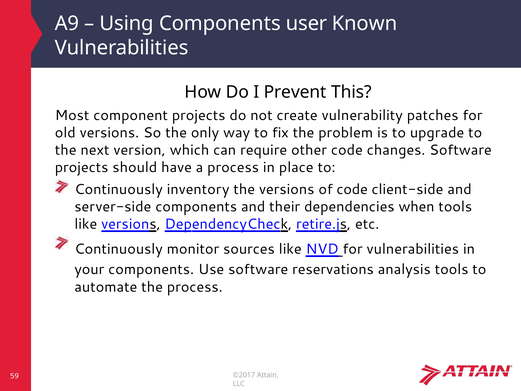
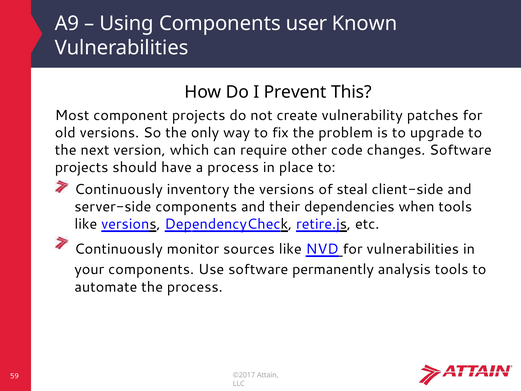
of code: code -> steal
reservations: reservations -> permanently
